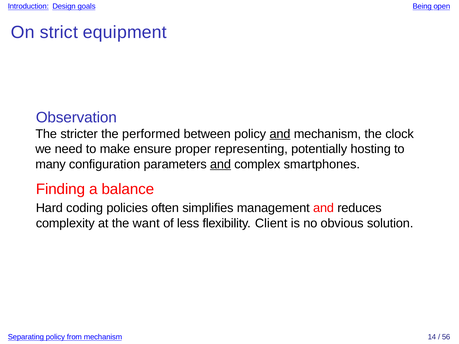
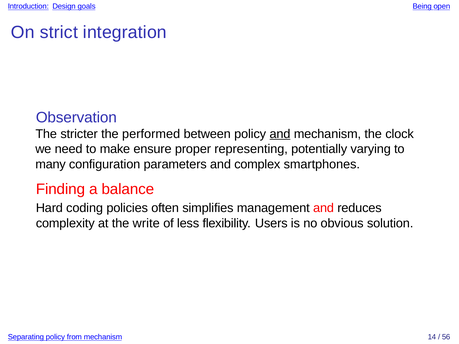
equipment: equipment -> integration
hosting: hosting -> varying
and at (221, 165) underline: present -> none
want: want -> write
Client: Client -> Users
